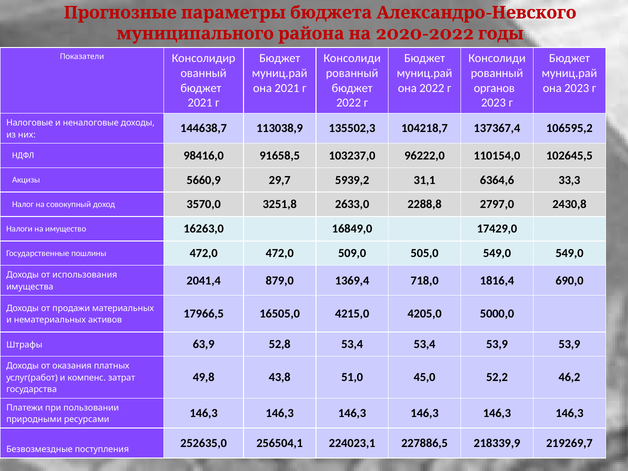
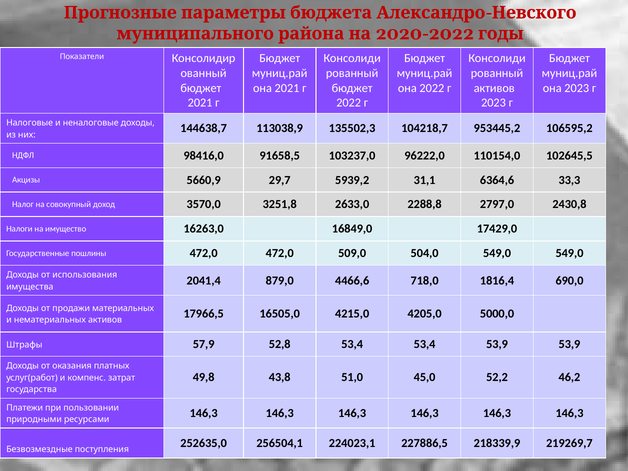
органов at (494, 88): органов -> активов
137367,4: 137367,4 -> 953445,2
505,0: 505,0 -> 504,0
1369,4: 1369,4 -> 4466,6
63,9: 63,9 -> 57,9
